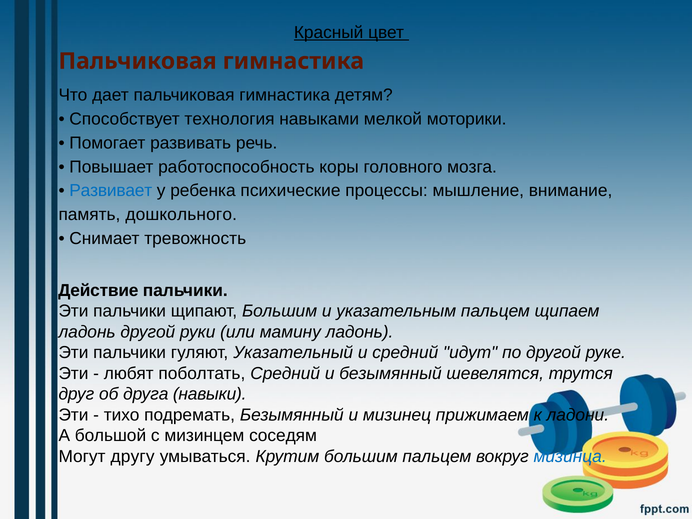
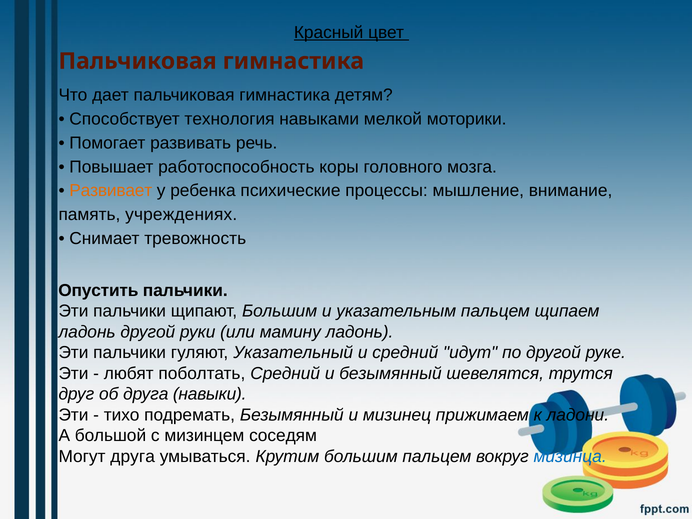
Развивает colour: blue -> orange
дошкольного: дошкольного -> учреждениях
Действие: Действие -> Опустить
Могут другу: другу -> друга
